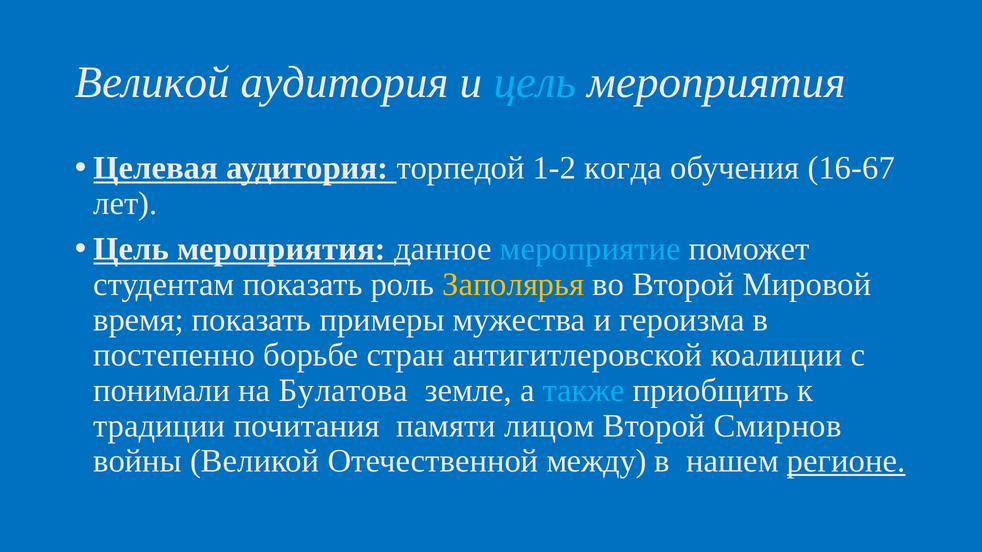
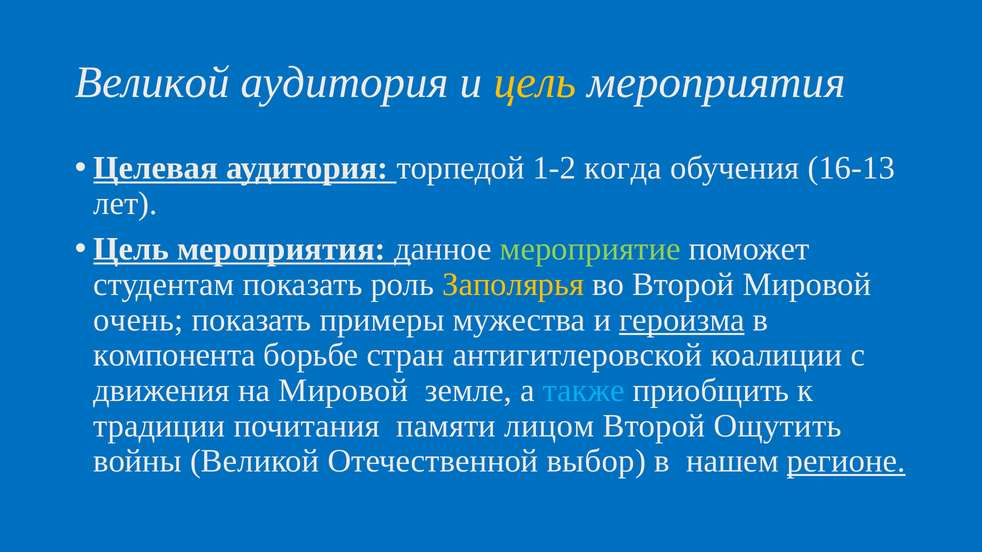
цель at (535, 82) colour: light blue -> yellow
16-67: 16-67 -> 16-13
мероприятие colour: light blue -> light green
время: время -> очень
героизма underline: none -> present
постепенно: постепенно -> компонента
понимали: понимали -> движения
на Булатова: Булатова -> Мировой
Смирнов: Смирнов -> Ощутить
между: между -> выбор
